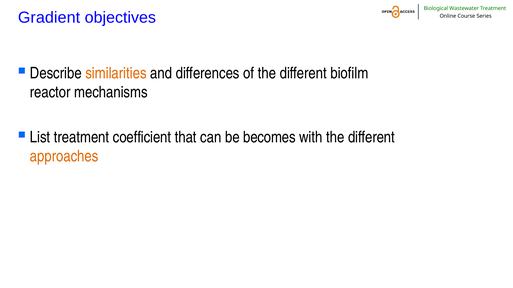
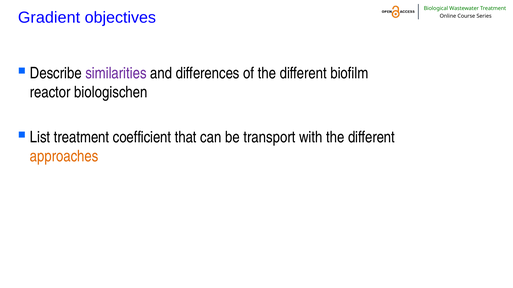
similarities colour: orange -> purple
mechanisms: mechanisms -> biologischen
becomes: becomes -> transport
